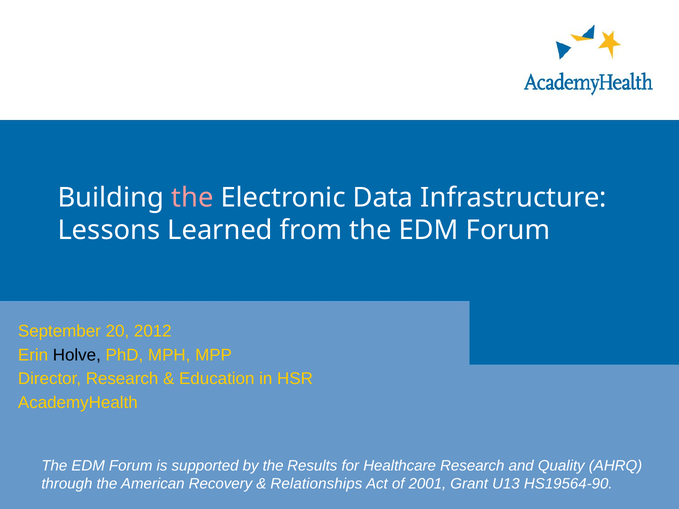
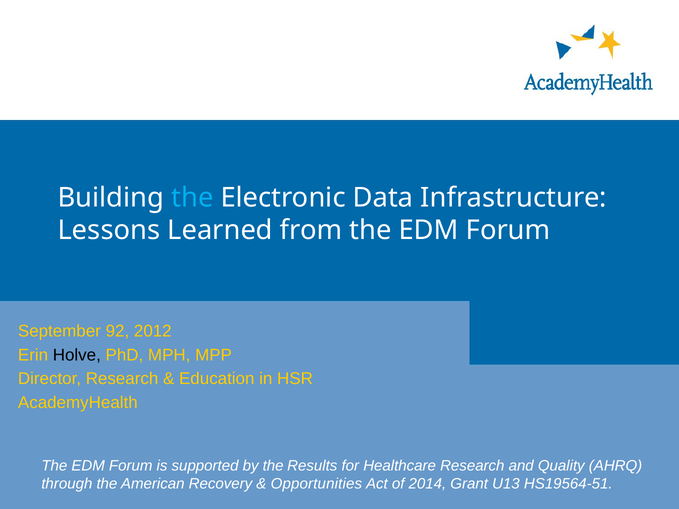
the at (192, 198) colour: pink -> light blue
20: 20 -> 92
Relationships: Relationships -> Opportunities
2001: 2001 -> 2014
HS19564-90: HS19564-90 -> HS19564-51
